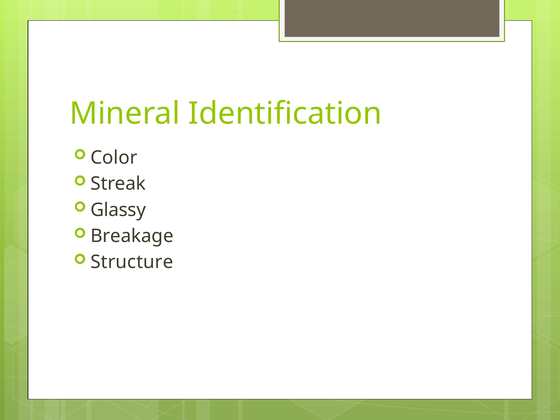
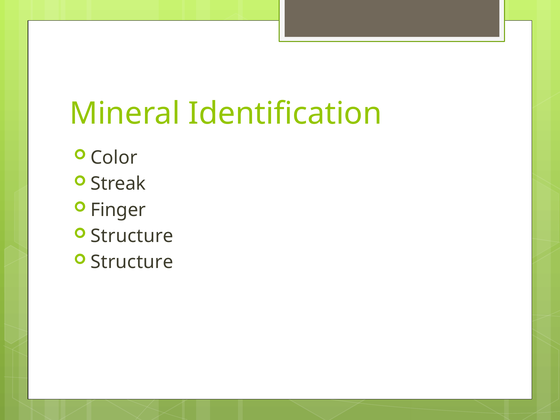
Glassy: Glassy -> Finger
Breakage at (132, 236): Breakage -> Structure
